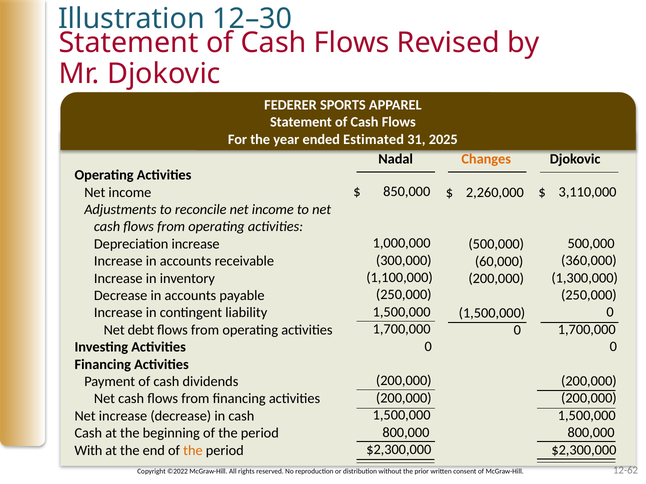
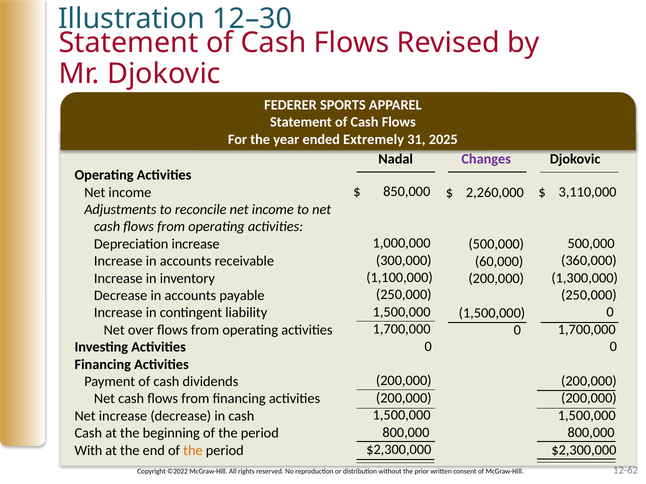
Estimated: Estimated -> Extremely
Changes colour: orange -> purple
debt: debt -> over
